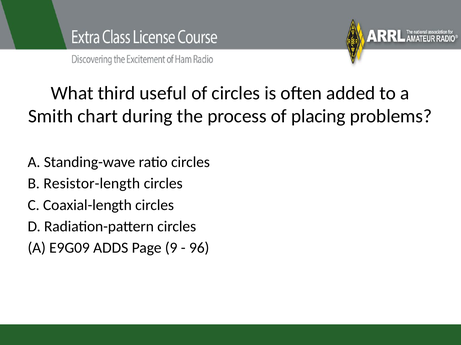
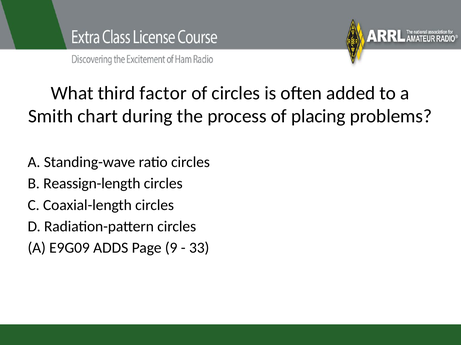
useful: useful -> factor
Resistor-length: Resistor-length -> Reassign-length
96: 96 -> 33
